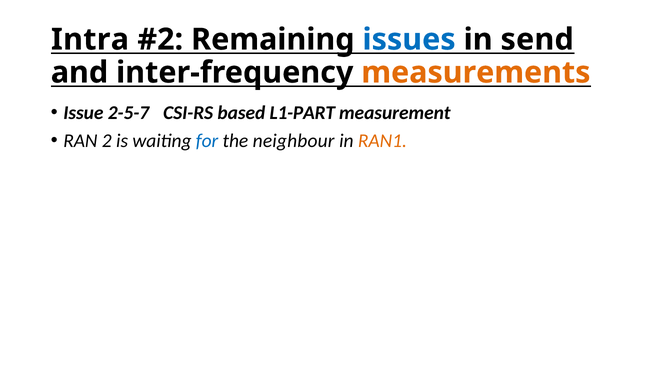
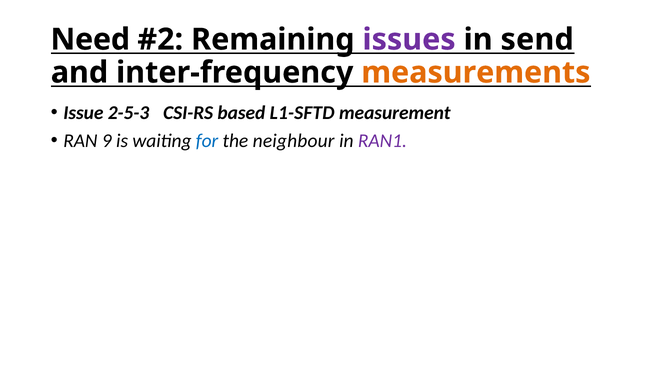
Intra: Intra -> Need
issues colour: blue -> purple
2-5-7: 2-5-7 -> 2-5-3
L1-PART: L1-PART -> L1-SFTD
2: 2 -> 9
RAN1 colour: orange -> purple
